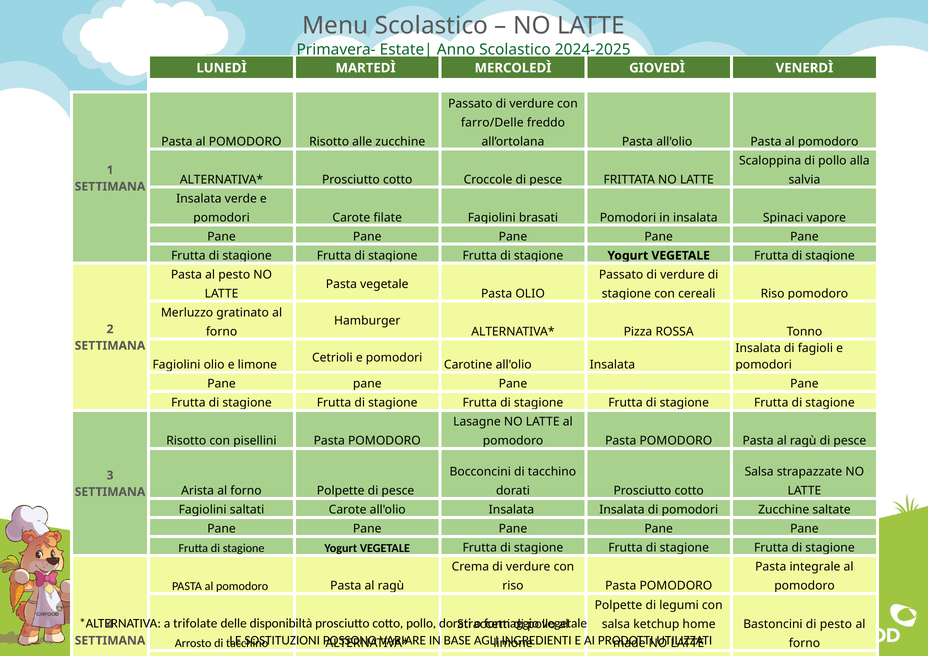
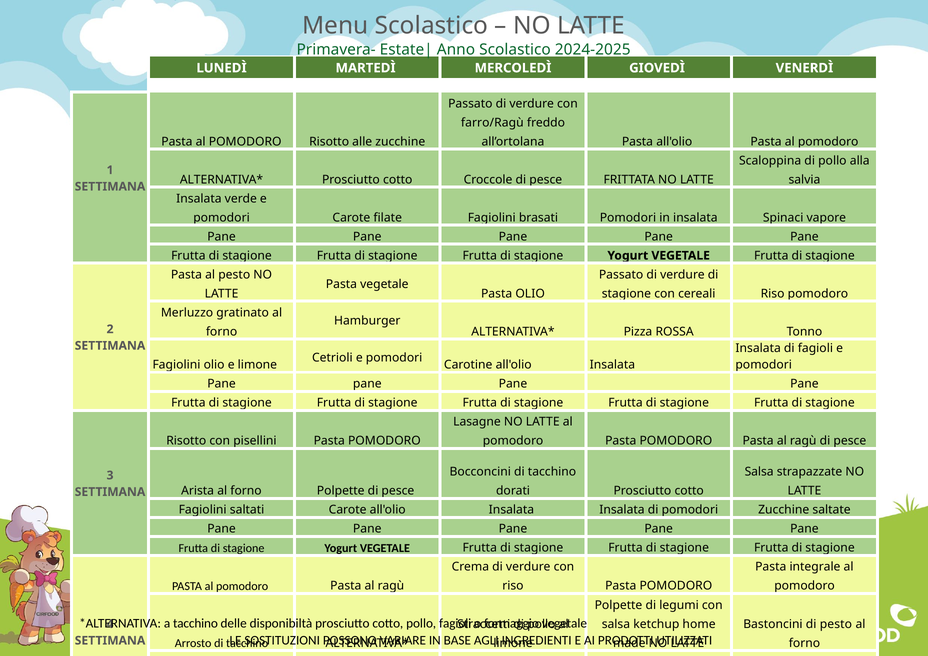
farro/Delle: farro/Delle -> farro/Ragù
a trifolate: trifolate -> tacchino
pollo dorati: dorati -> fagioli
